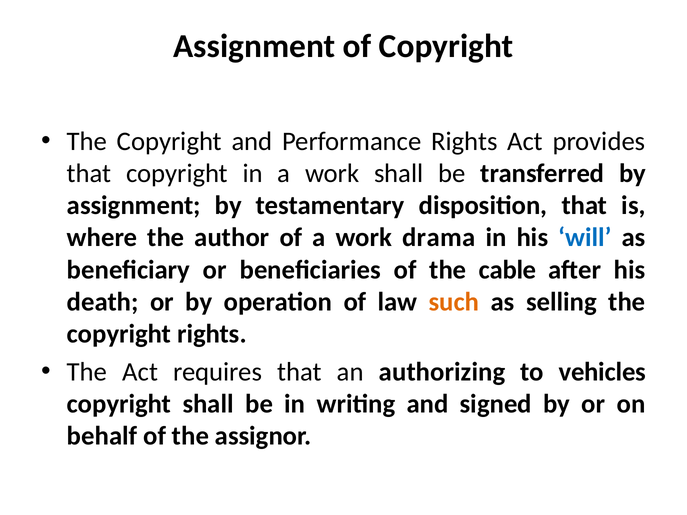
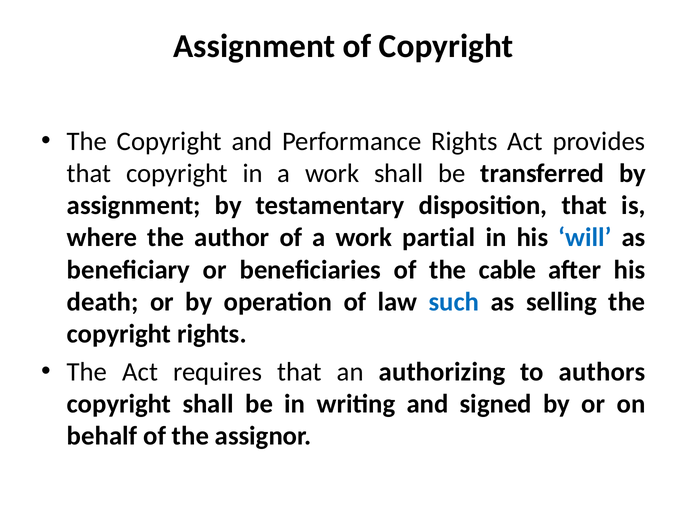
drama: drama -> partial
such colour: orange -> blue
vehicles: vehicles -> authors
